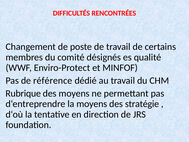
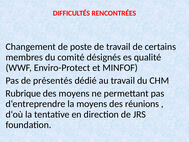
référence: référence -> présentés
stratégie: stratégie -> réunions
